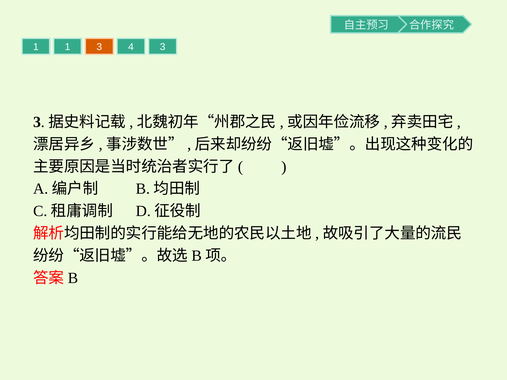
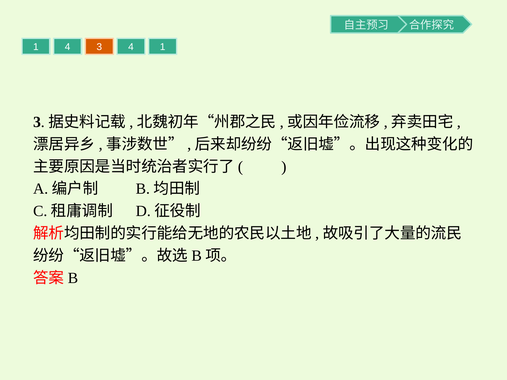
1 1: 1 -> 4
4 3: 3 -> 1
